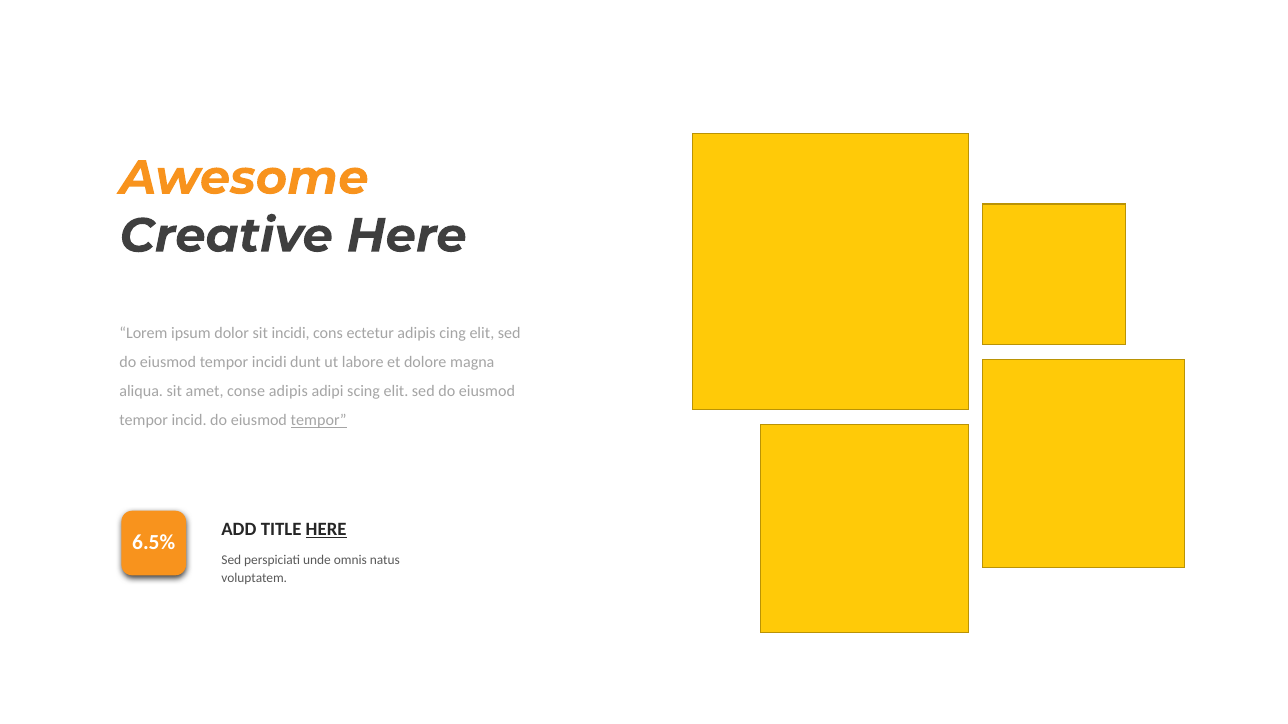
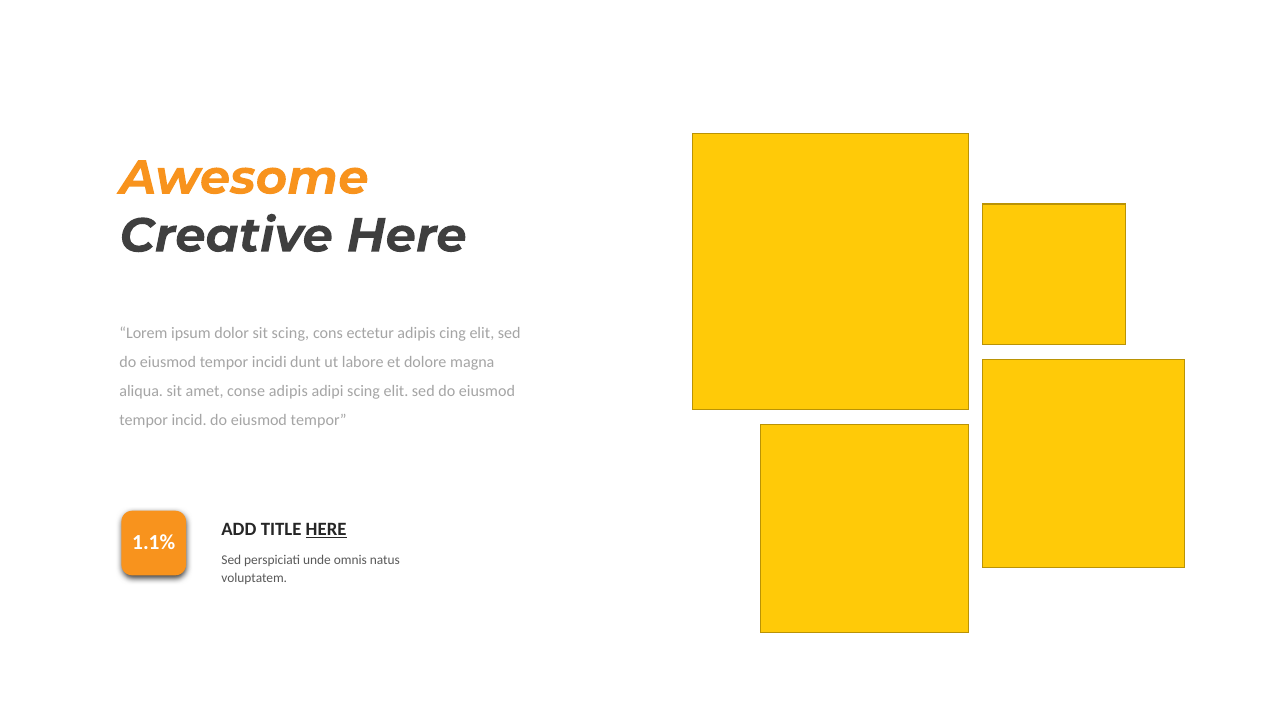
sit incidi: incidi -> scing
tempor at (319, 421) underline: present -> none
6.5%: 6.5% -> 1.1%
